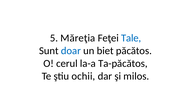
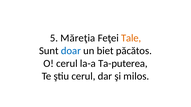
Tale colour: blue -> orange
Ta-păcătos: Ta-păcătos -> Ta-puterea
ştiu ochii: ochii -> cerul
